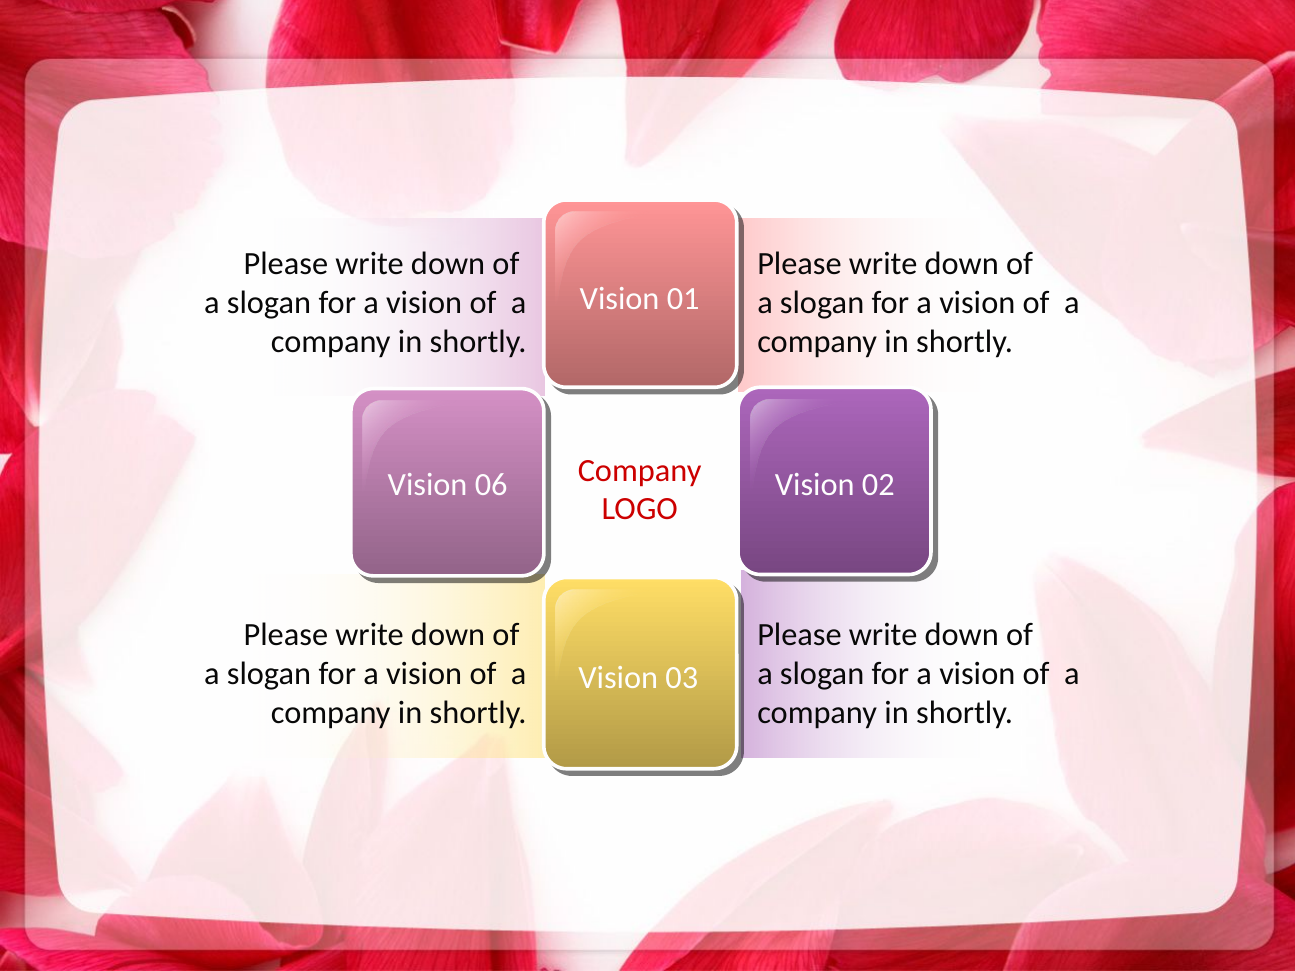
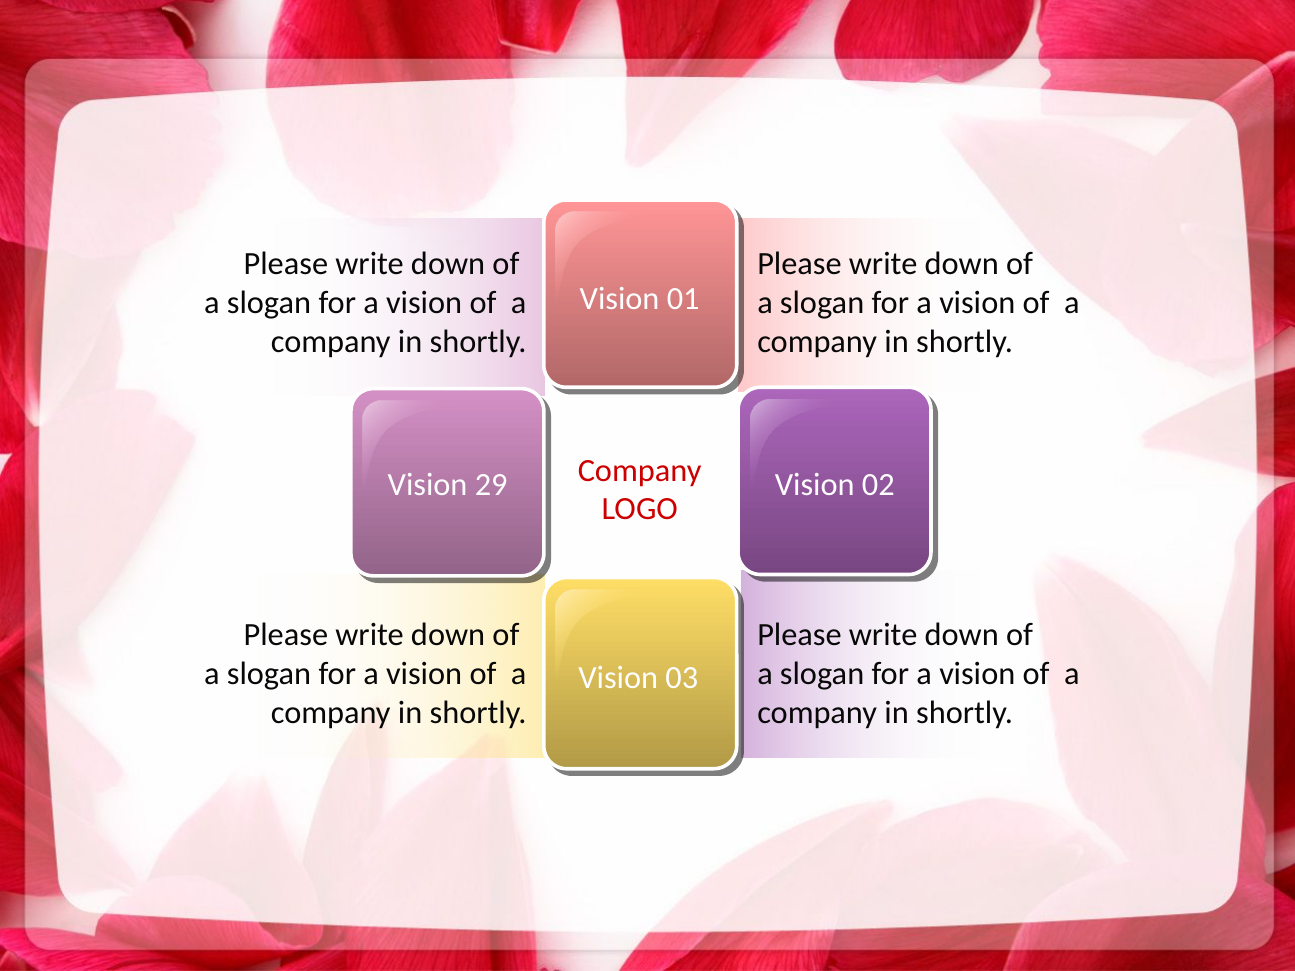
06: 06 -> 29
